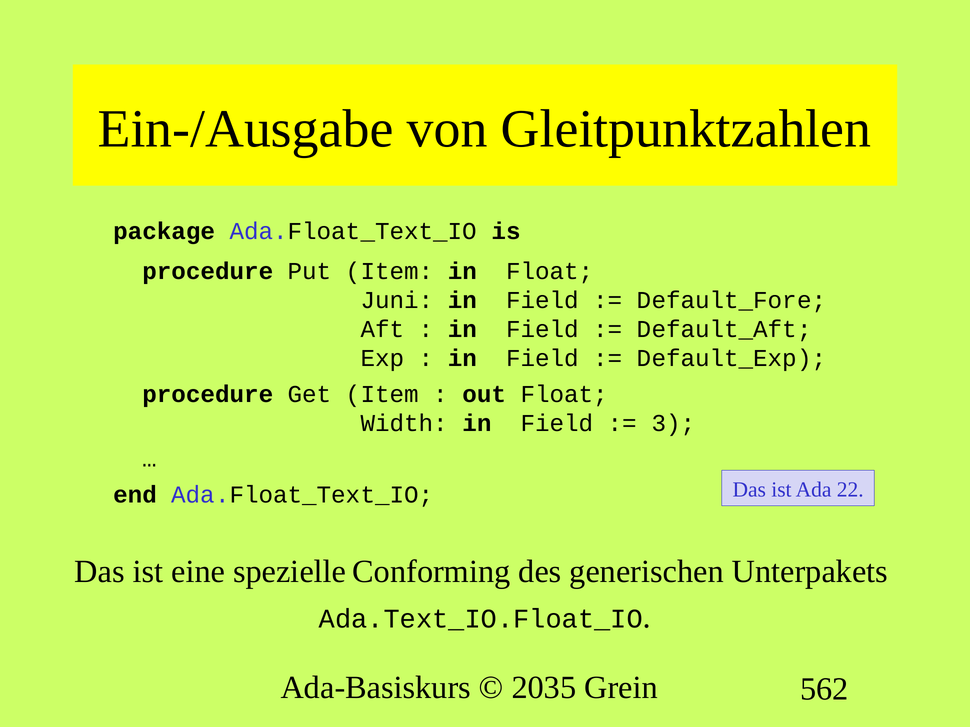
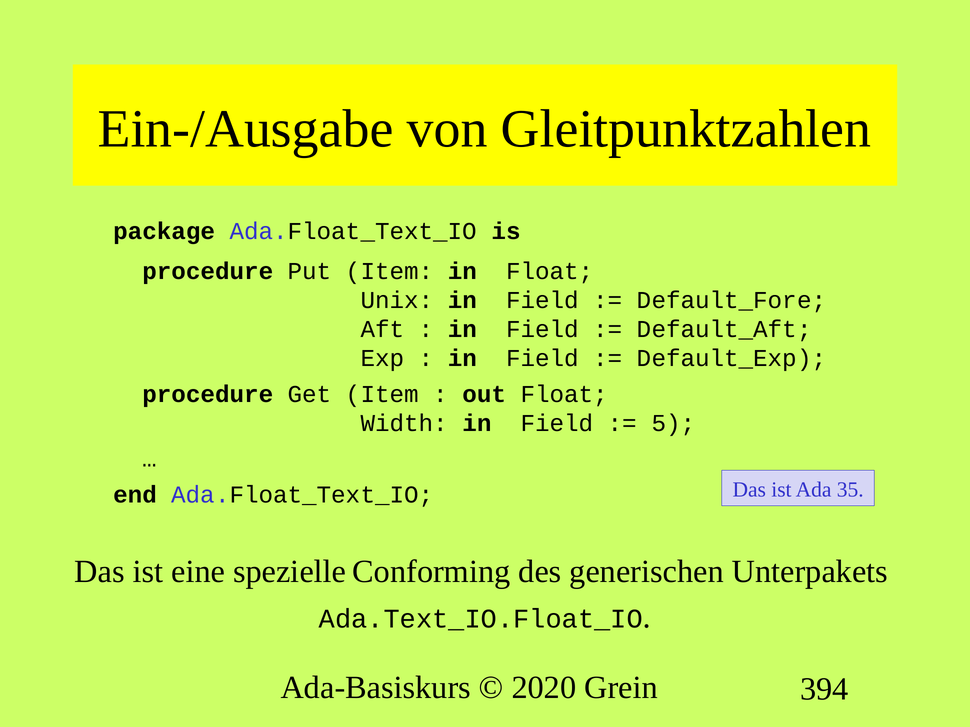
Juni: Juni -> Unix
3: 3 -> 5
22: 22 -> 35
2035: 2035 -> 2020
562: 562 -> 394
